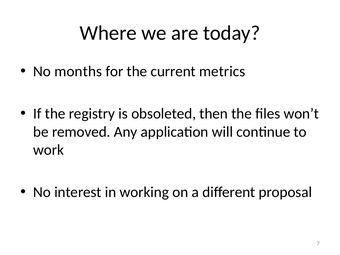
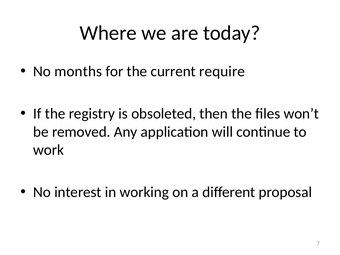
metrics: metrics -> require
